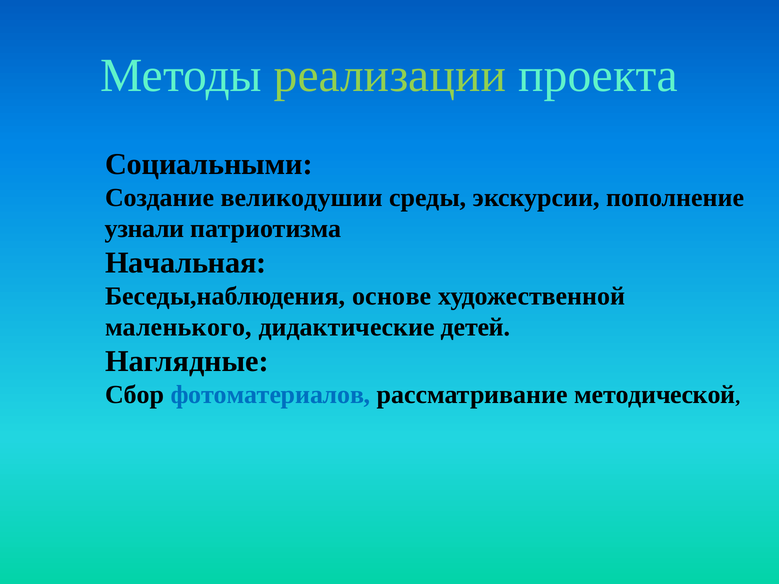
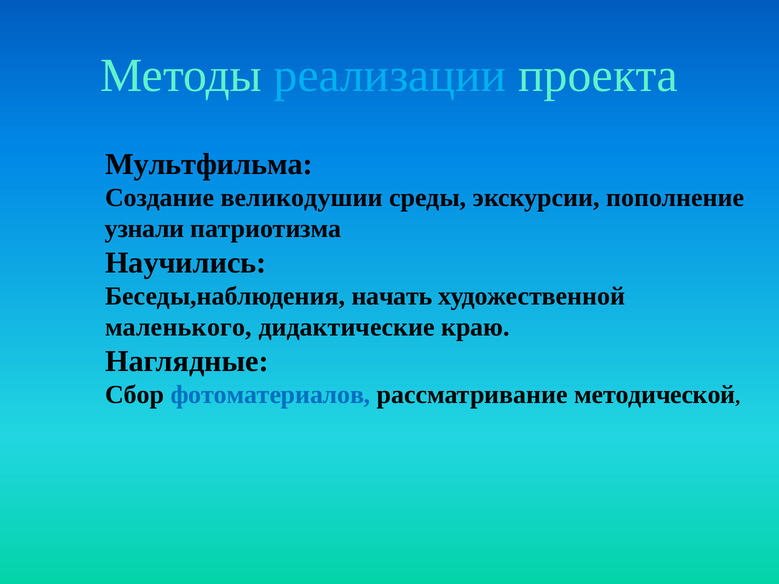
реализации colour: light green -> light blue
Социальными: Социальными -> Мультфильма
Начальная: Начальная -> Научились
основе: основе -> начать
детей: детей -> краю
